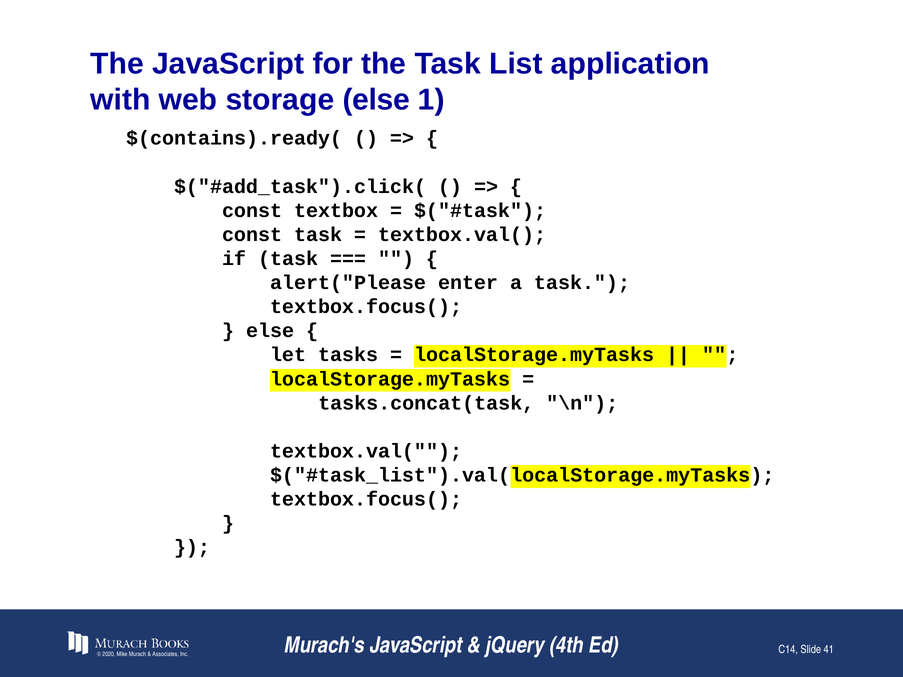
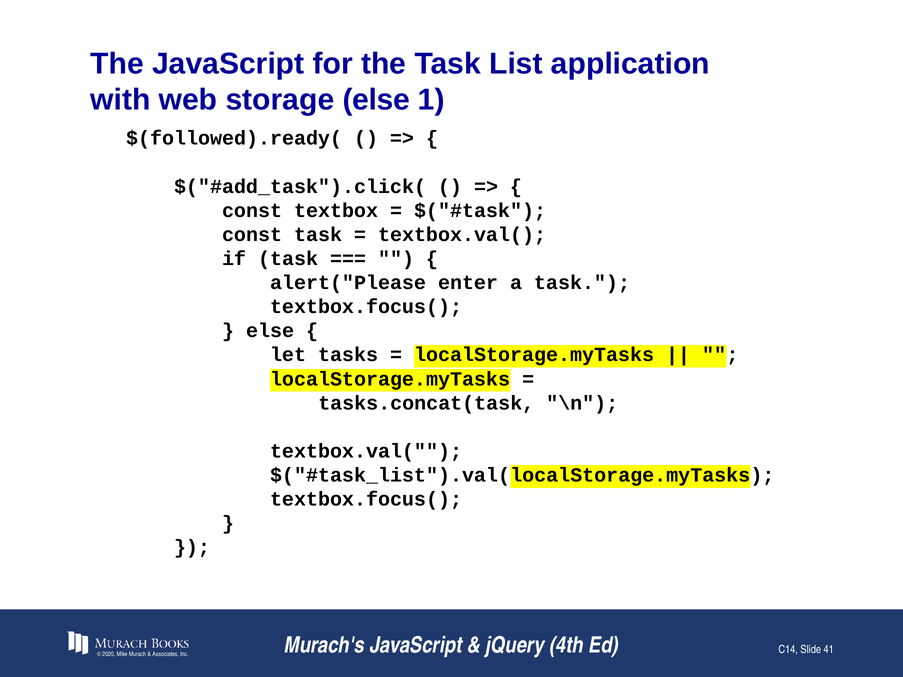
$(contains).ready(: $(contains).ready( -> $(followed).ready(
